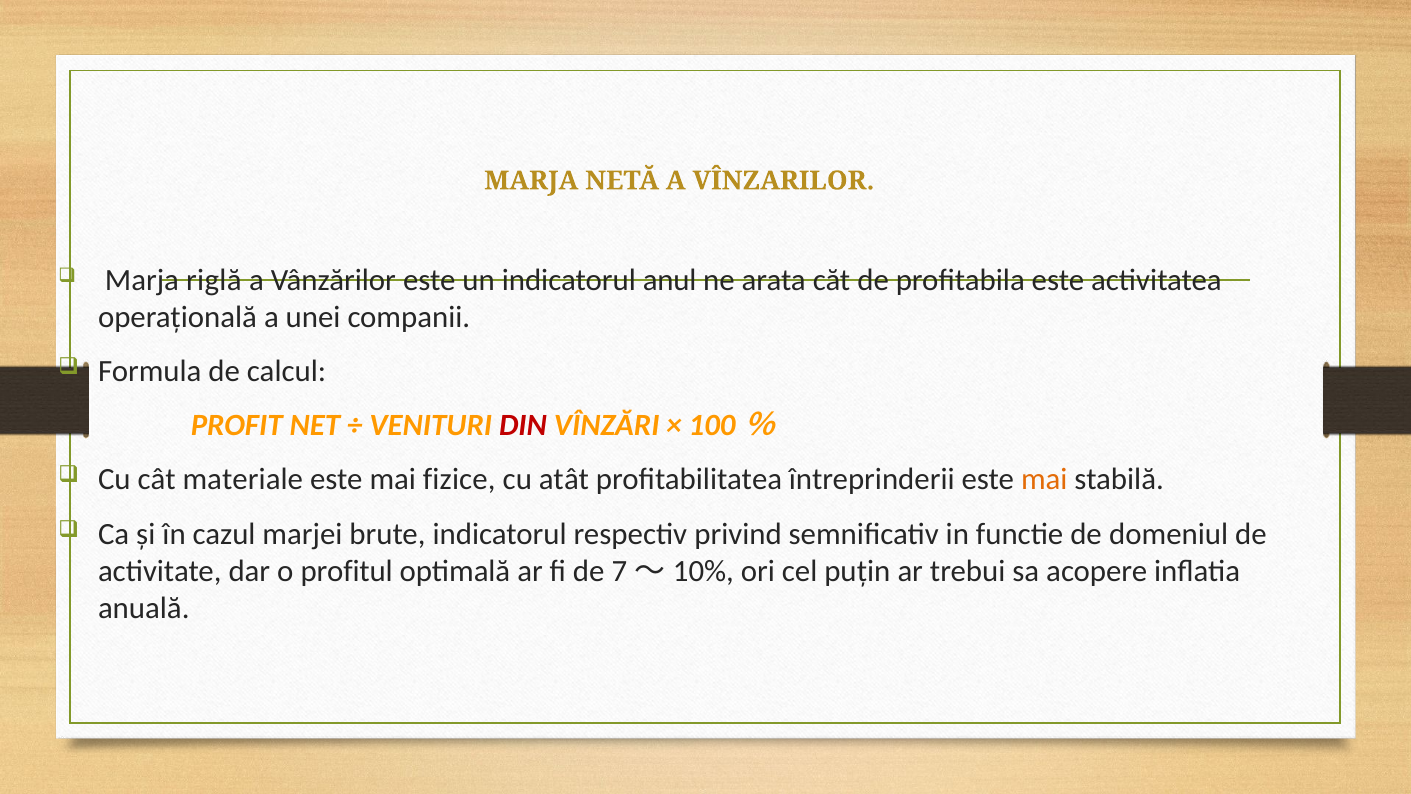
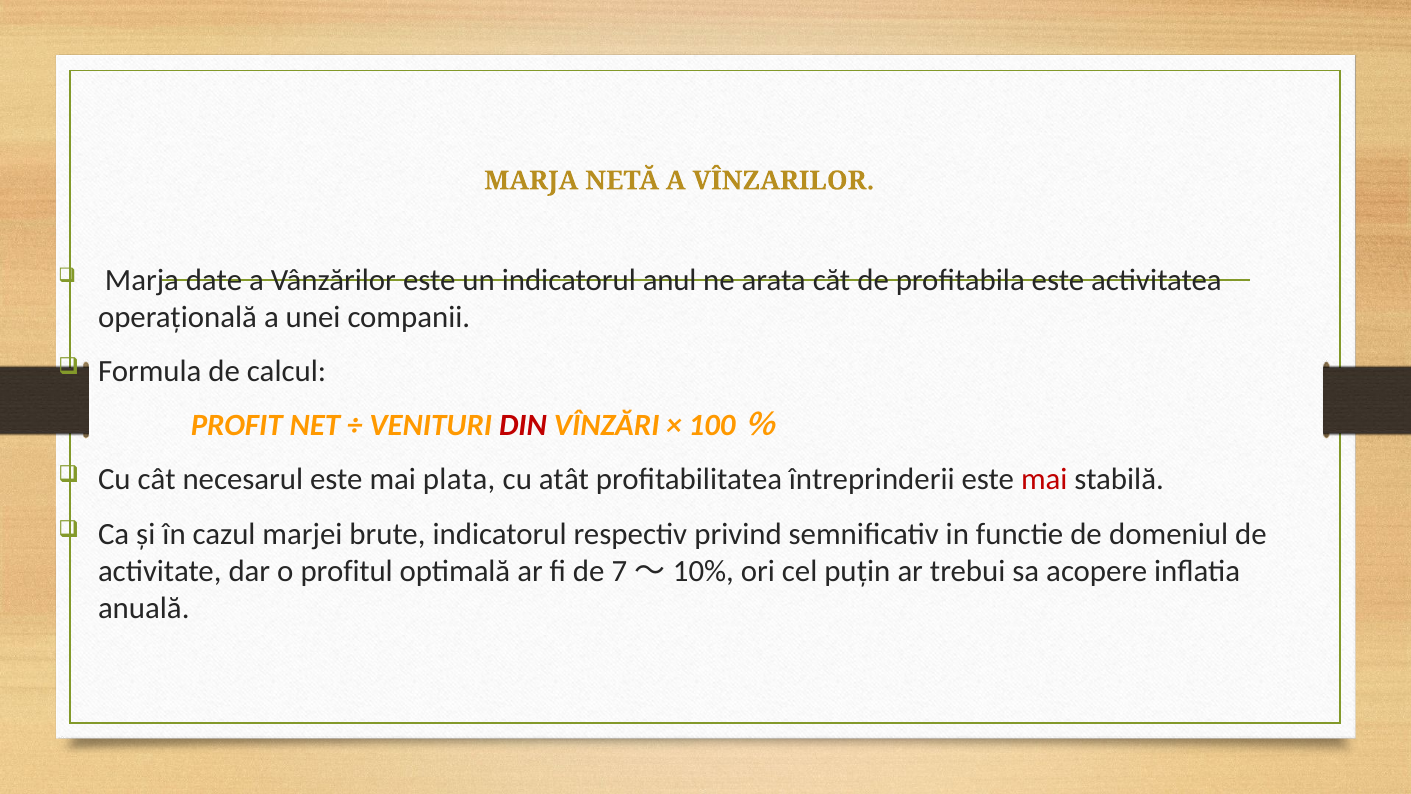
riglă: riglă -> date
materiale: materiale -> necesarul
fizice: fizice -> plata
mai at (1044, 479) colour: orange -> red
